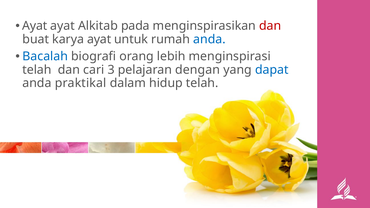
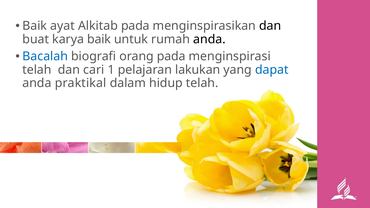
Ayat at (35, 26): Ayat -> Baik
dan at (270, 26) colour: red -> black
karya ayat: ayat -> baik
anda at (209, 39) colour: blue -> black
orang lebih: lebih -> pada
3: 3 -> 1
dengan: dengan -> lakukan
